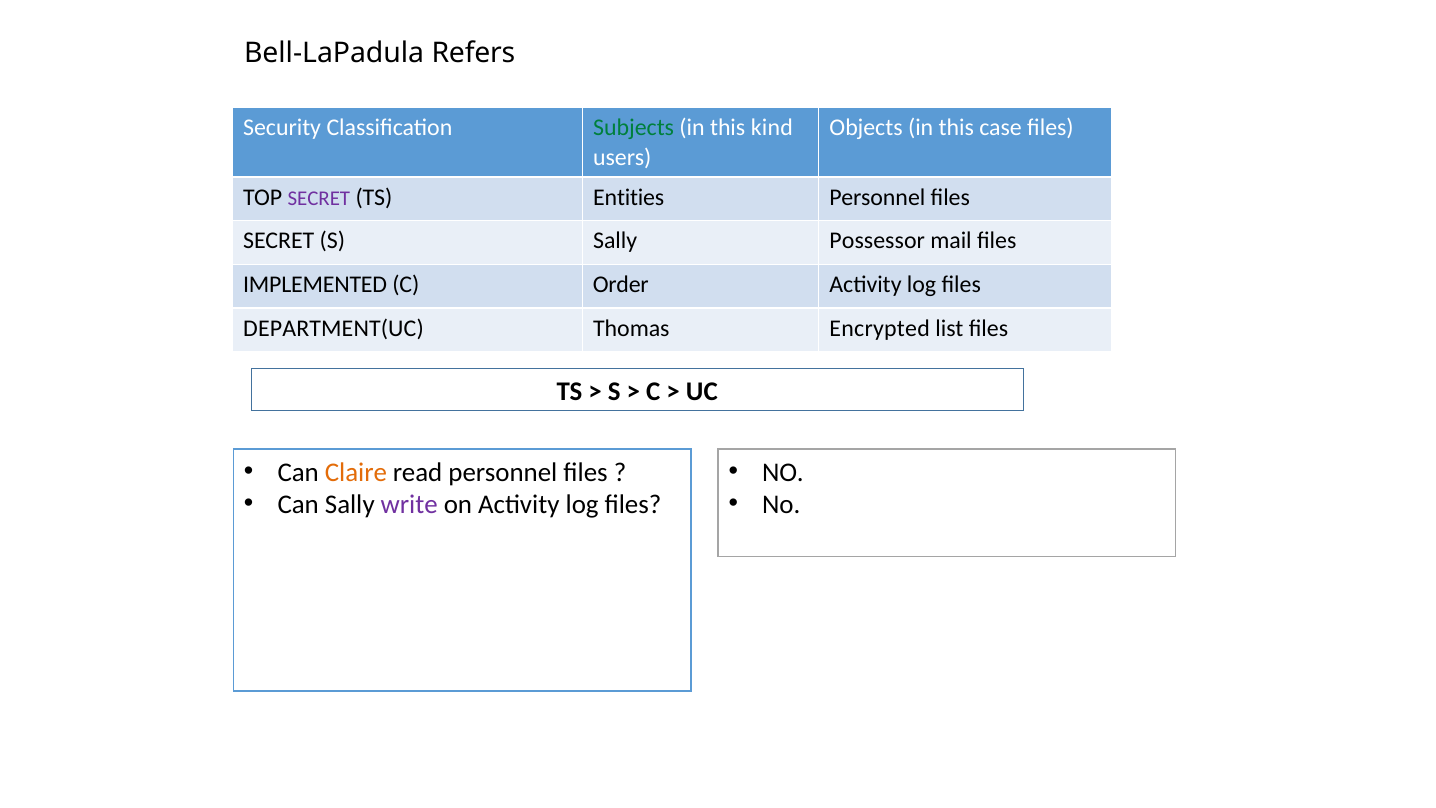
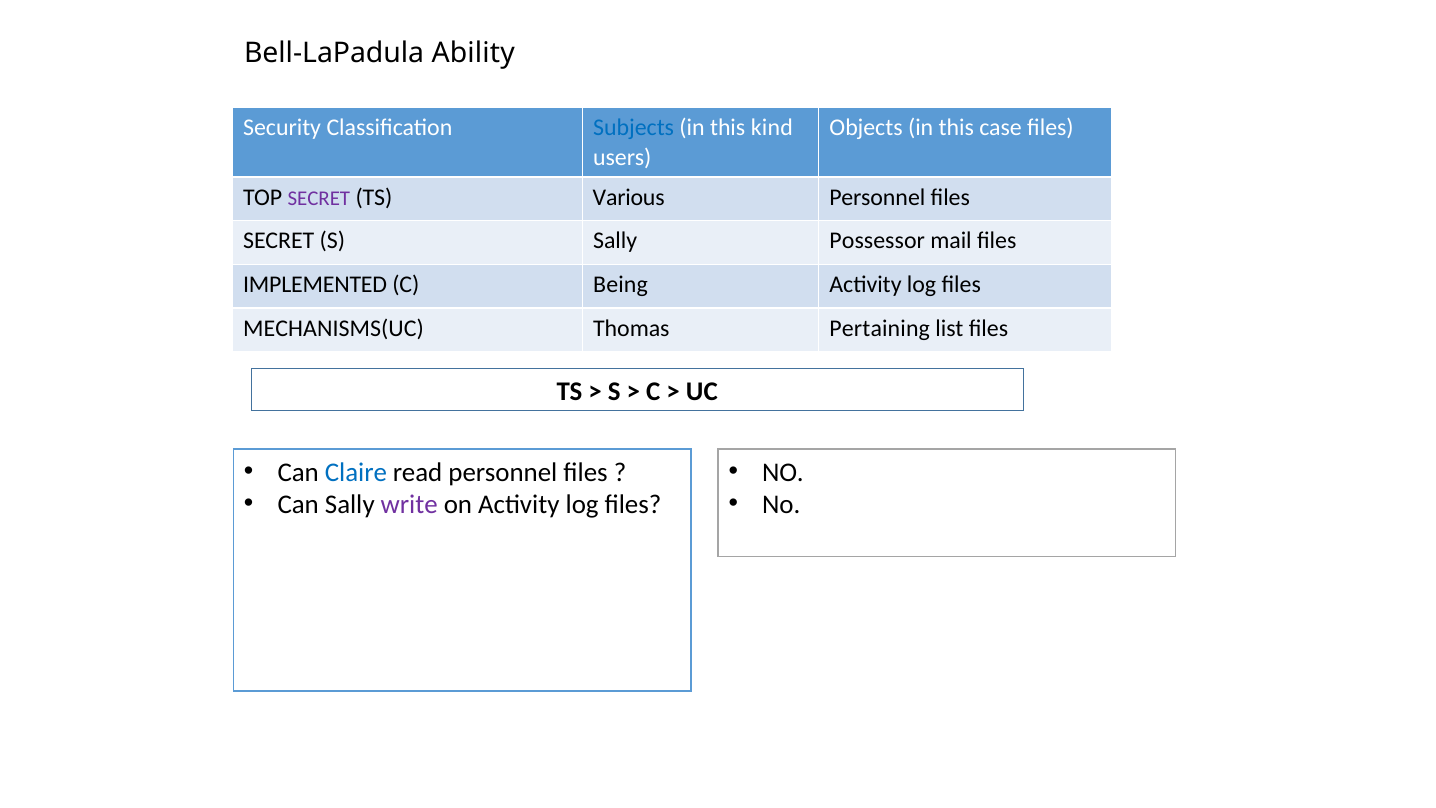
Refers: Refers -> Ability
Subjects colour: green -> blue
Entities: Entities -> Various
Order: Order -> Being
DEPARTMENT(UC: DEPARTMENT(UC -> MECHANISMS(UC
Encrypted: Encrypted -> Pertaining
Claire colour: orange -> blue
